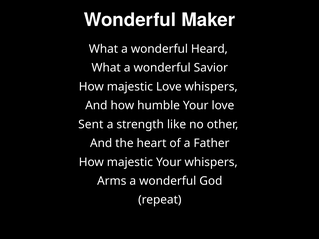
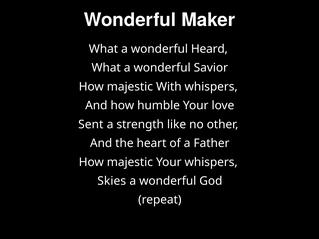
majestic Love: Love -> With
Arms: Arms -> Skies
